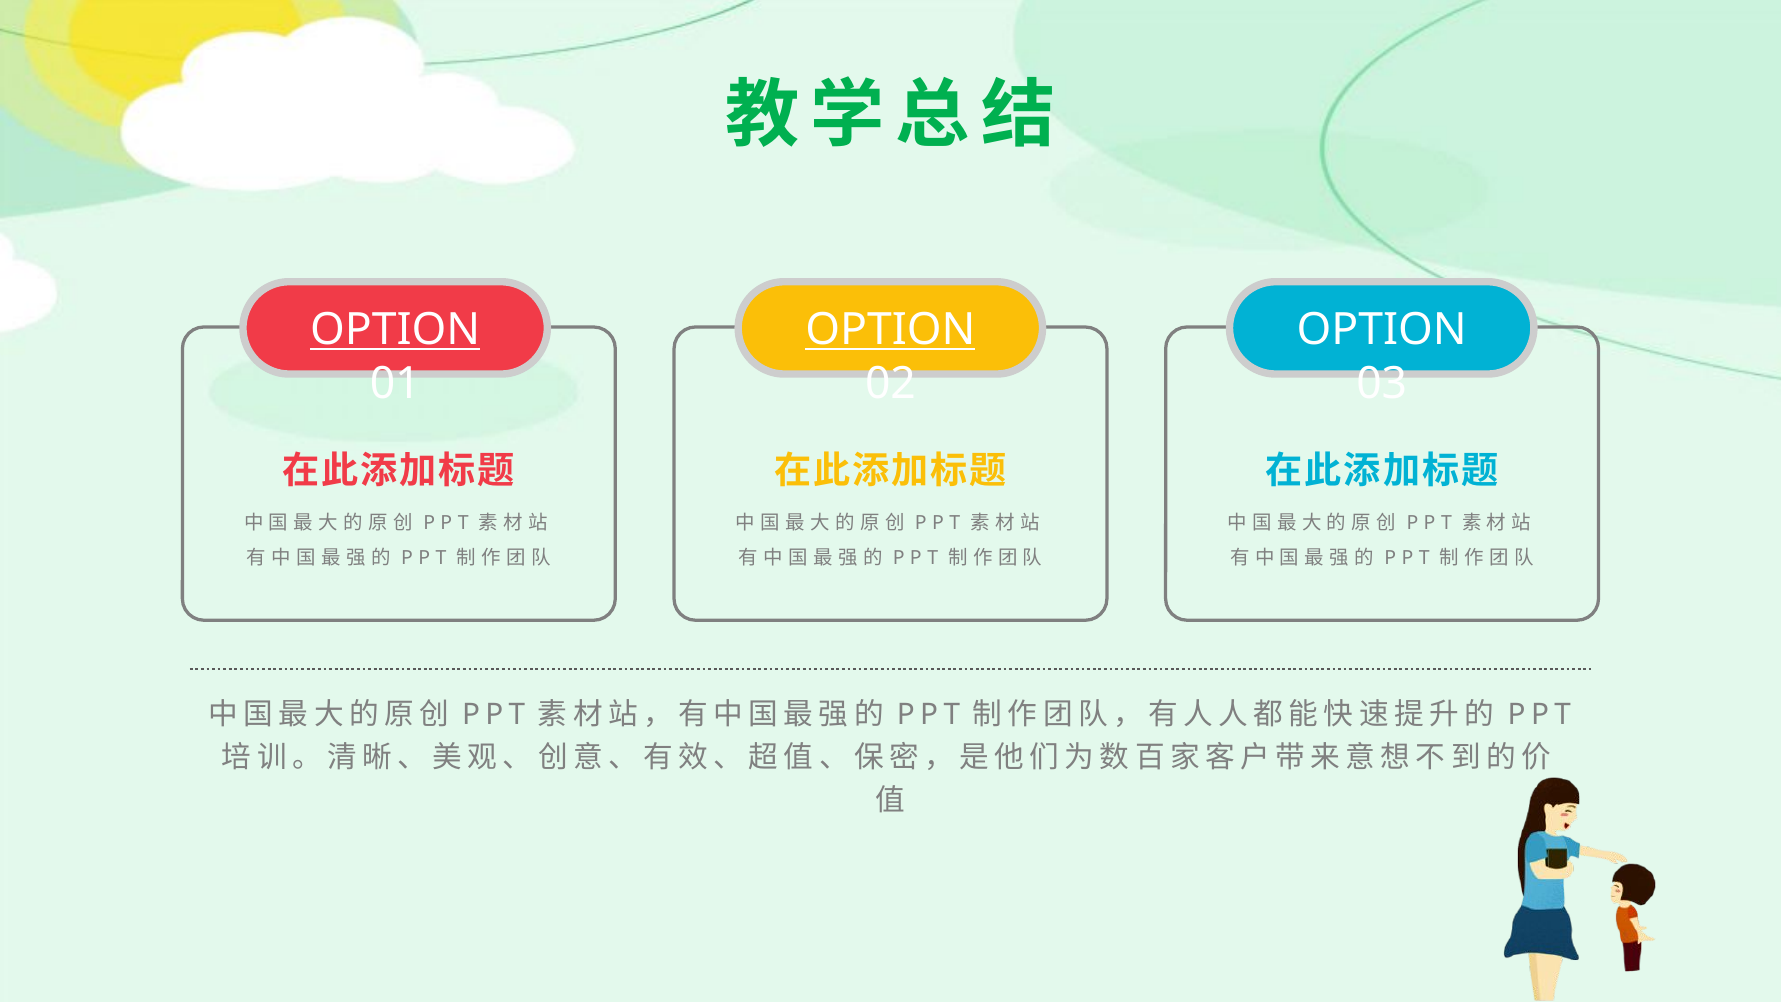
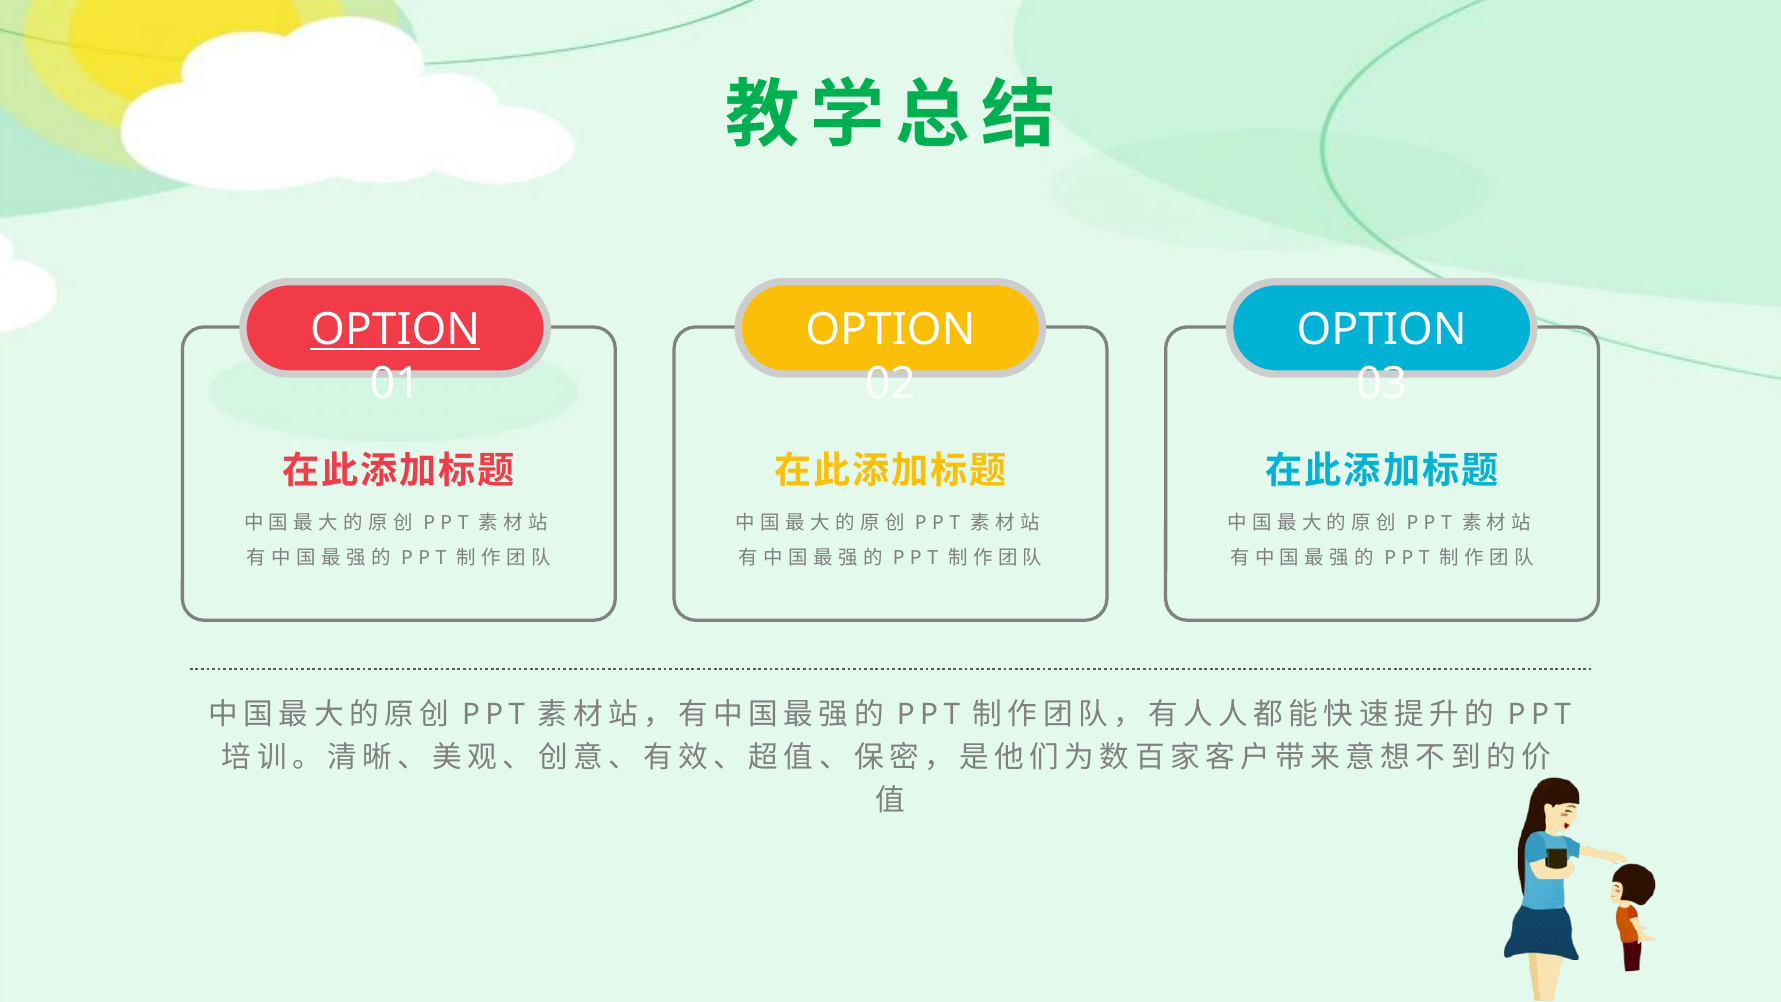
OPTION at (890, 330) underline: present -> none
